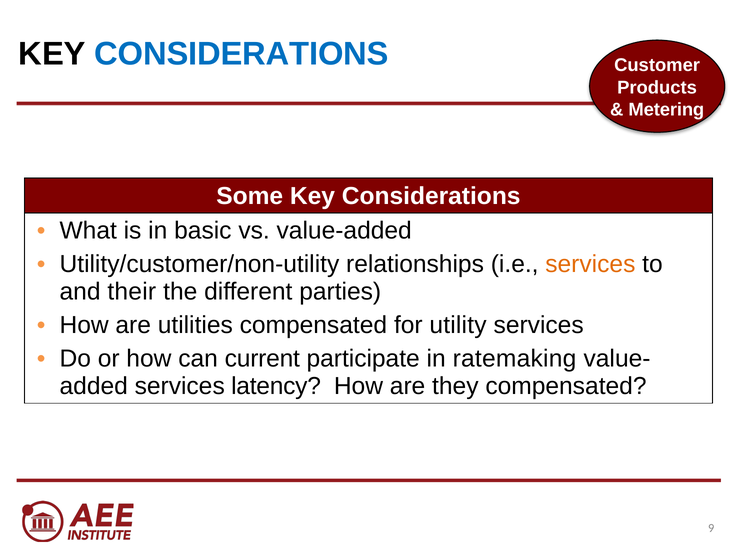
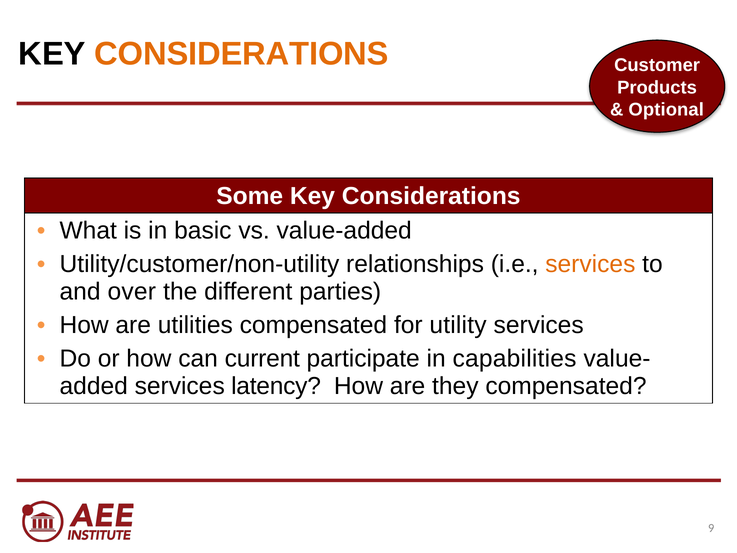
CONSIDERATIONS at (241, 54) colour: blue -> orange
Metering: Metering -> Optional
their: their -> over
ratemaking: ratemaking -> capabilities
